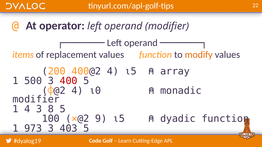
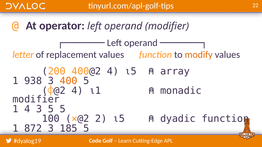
items: items -> letter
500: 500 -> 938
400 colour: red -> orange
⍳0: ⍳0 -> ⍳1
3 8: 8 -> 5
9: 9 -> 2
973: 973 -> 872
403: 403 -> 185
